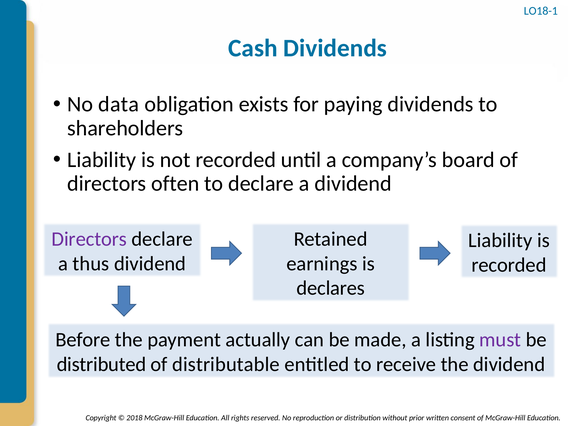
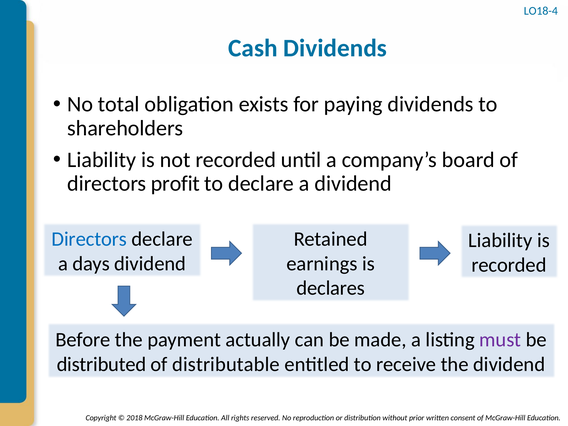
LO18-1: LO18-1 -> LO18-4
data: data -> total
often: often -> profit
Directors at (89, 239) colour: purple -> blue
thus: thus -> days
